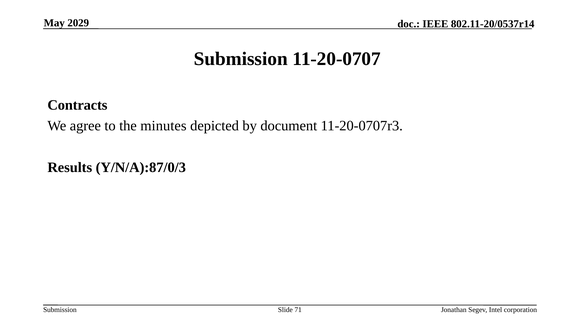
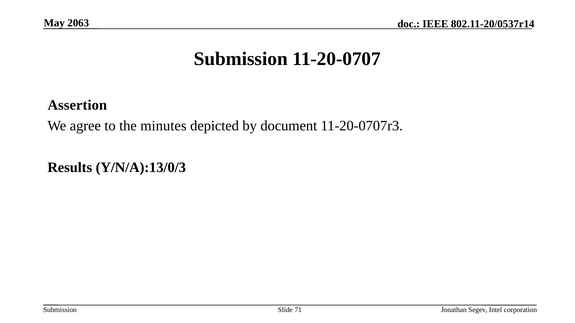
2029: 2029 -> 2063
Contracts: Contracts -> Assertion
Y/N/A):87/0/3: Y/N/A):87/0/3 -> Y/N/A):13/0/3
